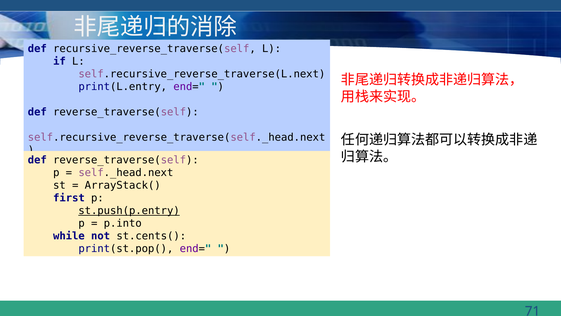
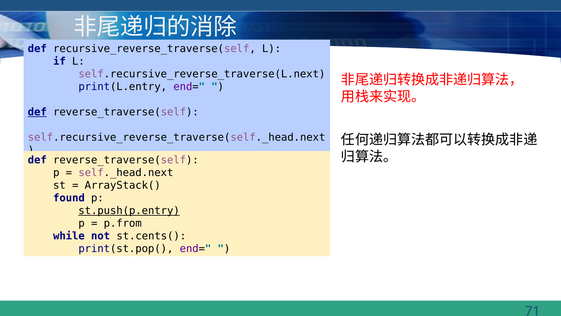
def at (37, 112) underline: none -> present
first: first -> found
p.into: p.into -> p.from
